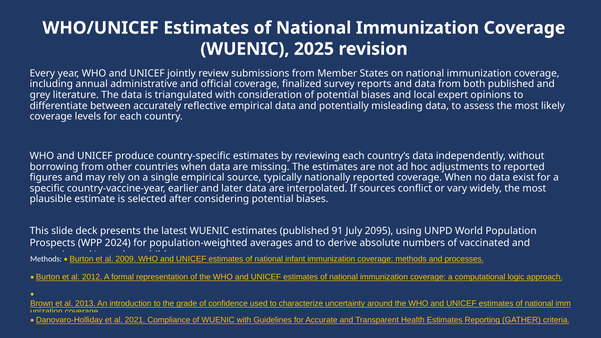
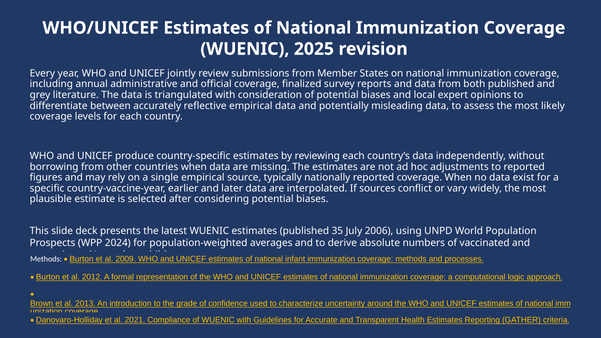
91: 91 -> 35
2095: 2095 -> 2006
